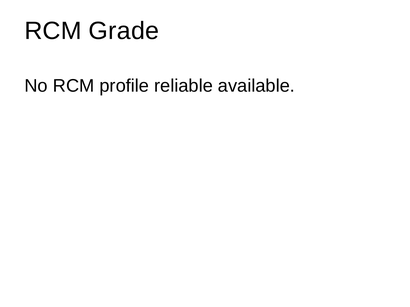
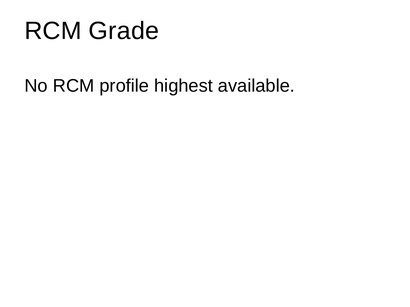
reliable: reliable -> highest
